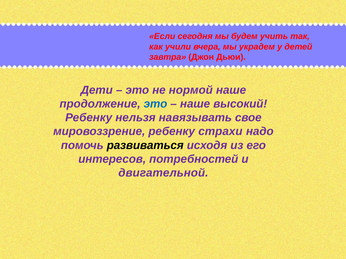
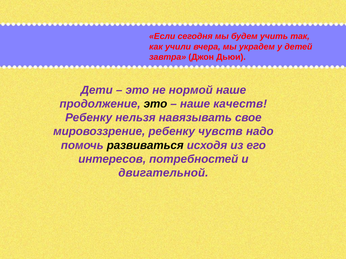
это at (155, 104) colour: blue -> black
высокий: высокий -> качеств
страхи: страхи -> чувств
